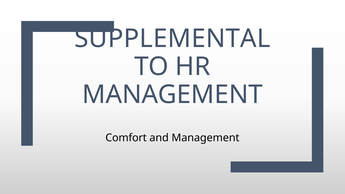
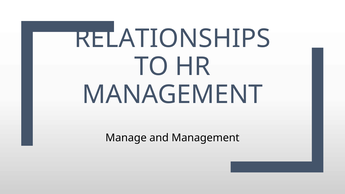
SUPPLEMENTAL: SUPPLEMENTAL -> RELATIONSHIPS
Comfort: Comfort -> Manage
